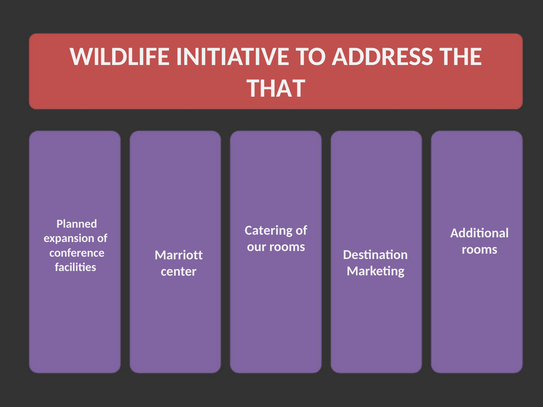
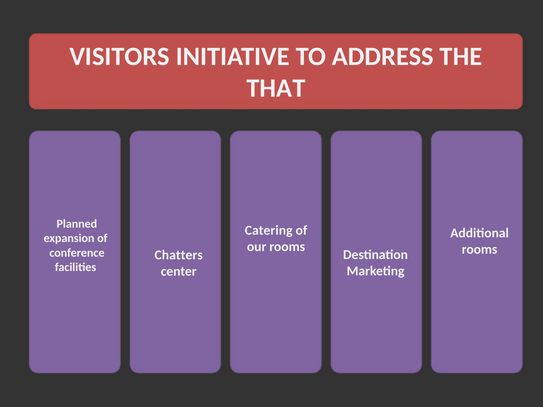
WILDLIFE: WILDLIFE -> VISITORS
Marriott: Marriott -> Chatters
